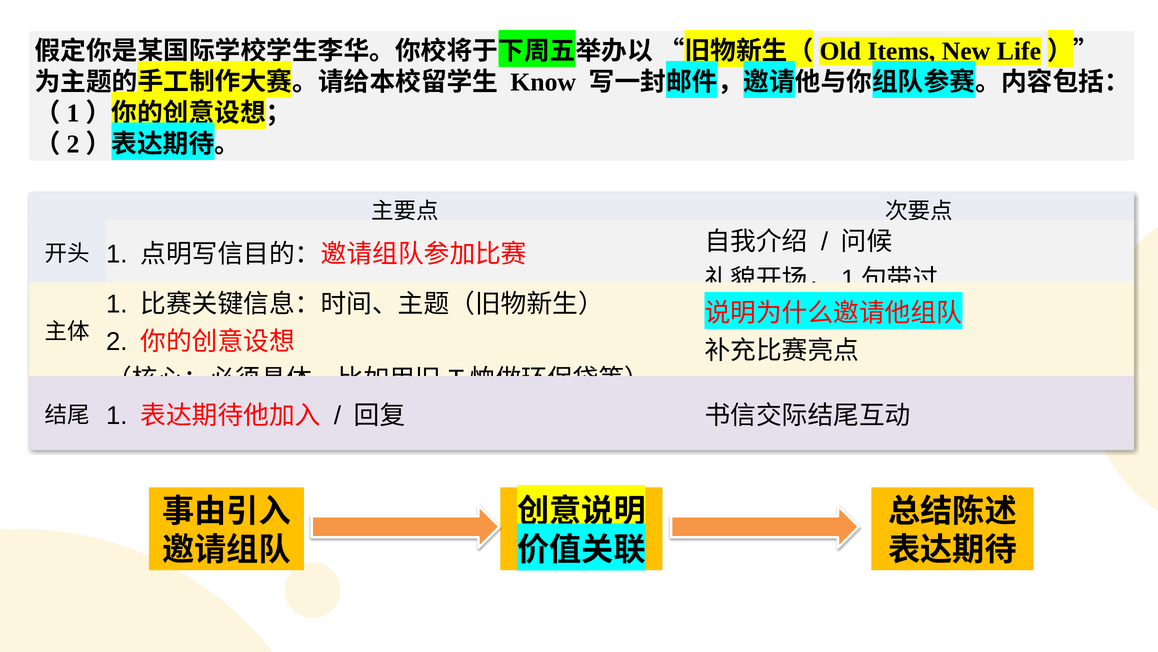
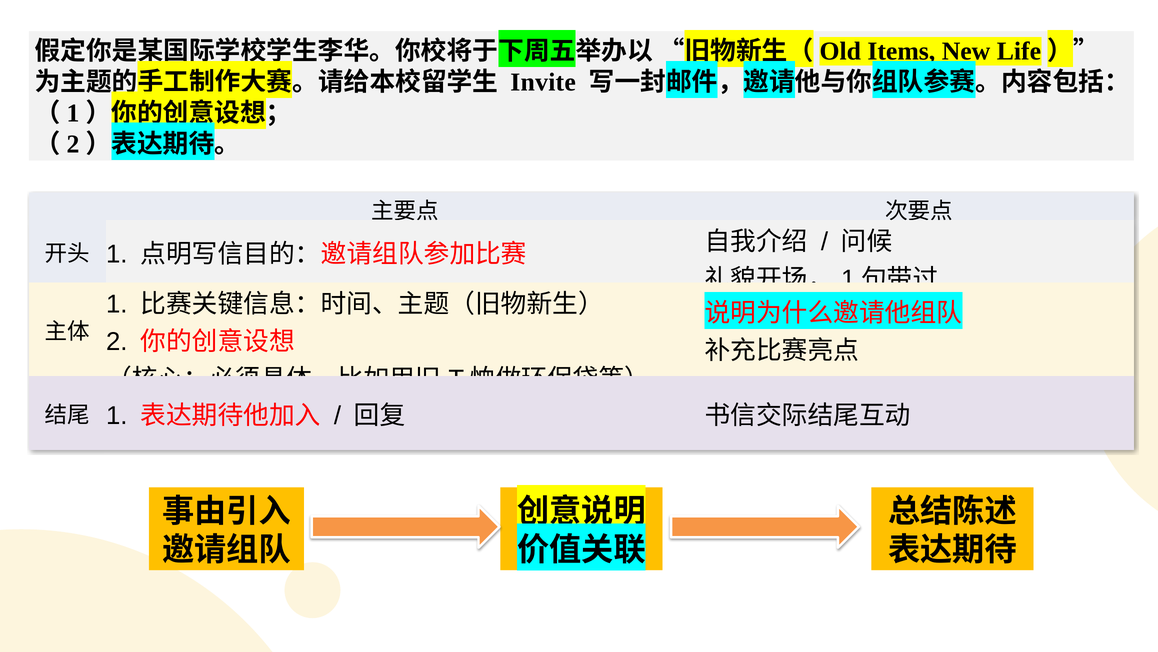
Know: Know -> Invite
